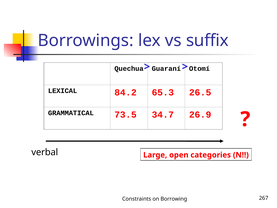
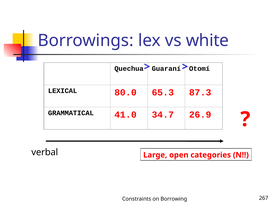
suffix: suffix -> white
84.2: 84.2 -> 80.0
26.5: 26.5 -> 87.3
73.5: 73.5 -> 41.0
